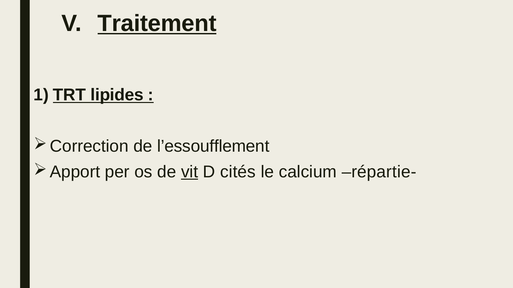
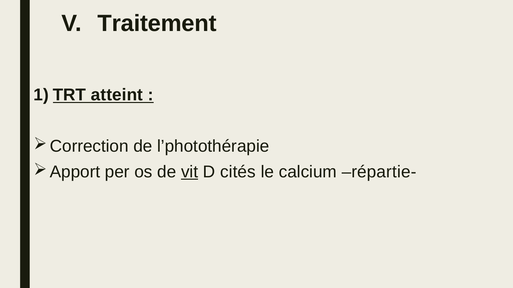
Traitement underline: present -> none
lipides: lipides -> atteint
l’essoufflement: l’essoufflement -> l’photothérapie
